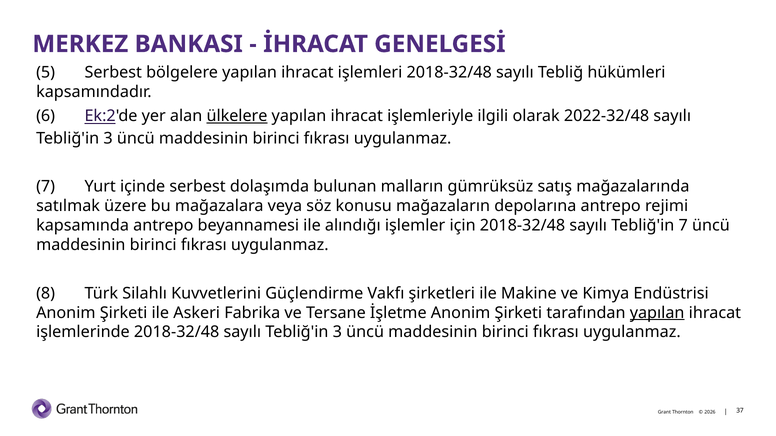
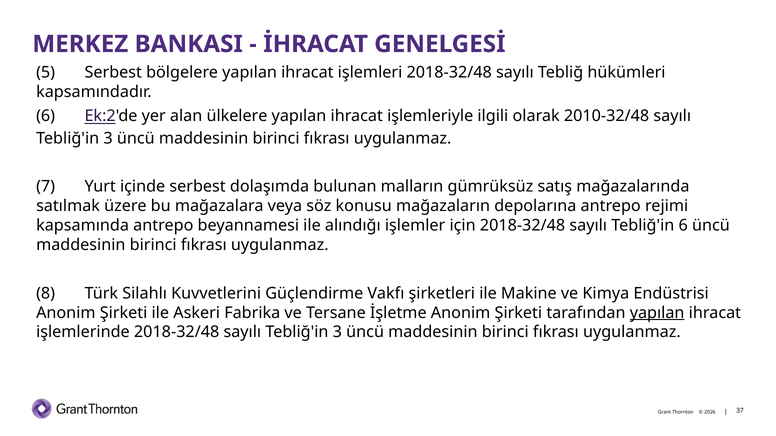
ülkelere underline: present -> none
2022-32/48: 2022-32/48 -> 2010-32/48
Tebliğ'in 7: 7 -> 6
